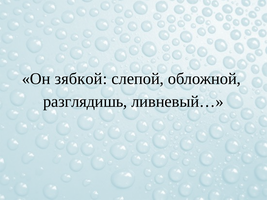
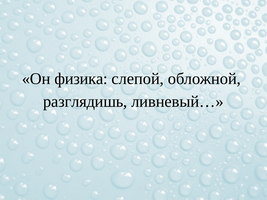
зябкой: зябкой -> физика
